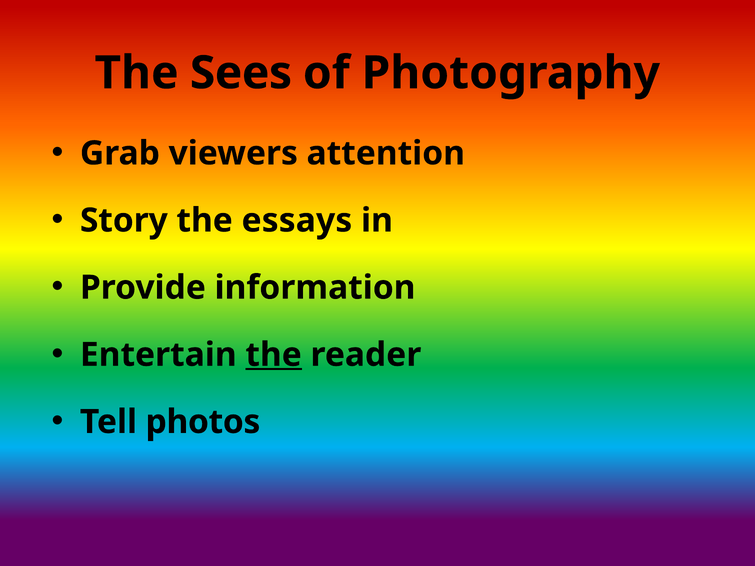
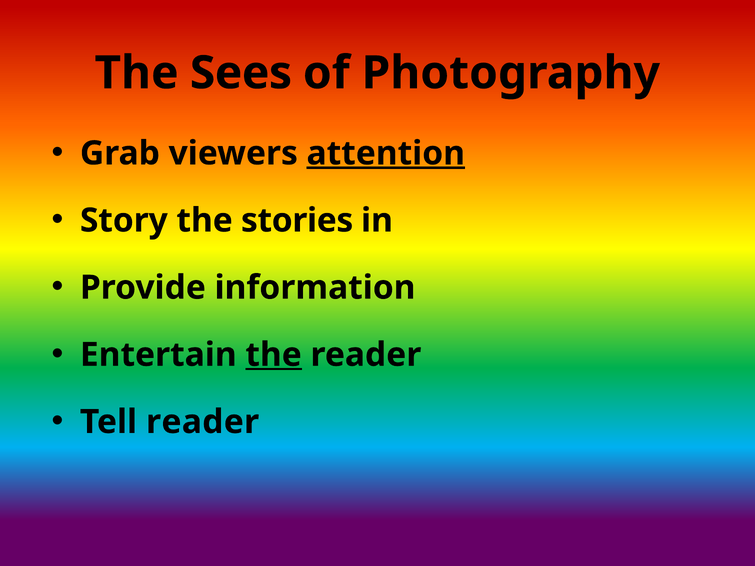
attention underline: none -> present
essays: essays -> stories
Tell photos: photos -> reader
